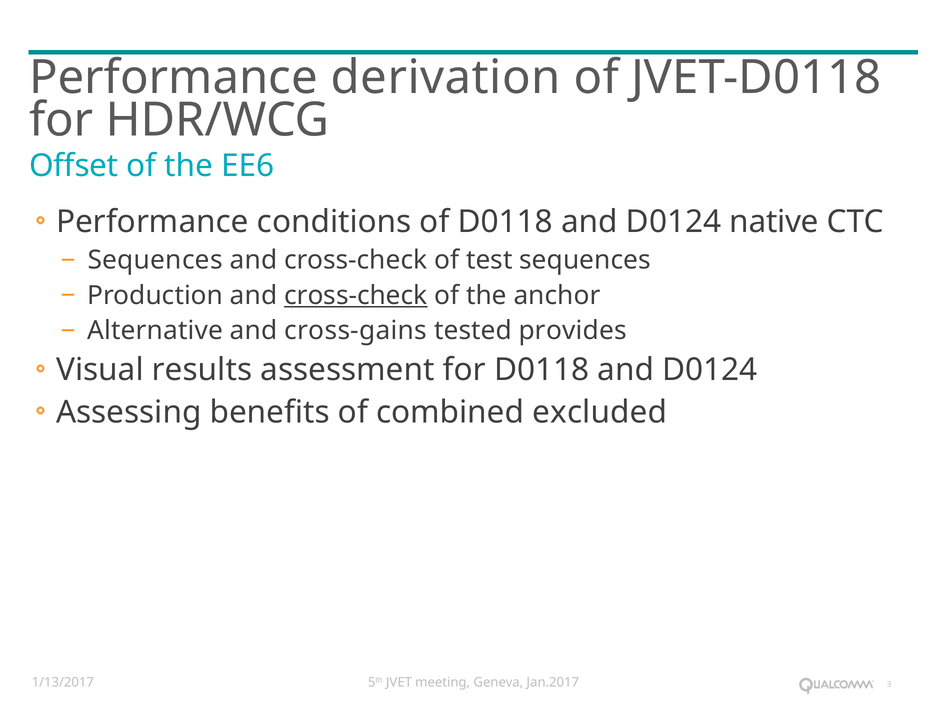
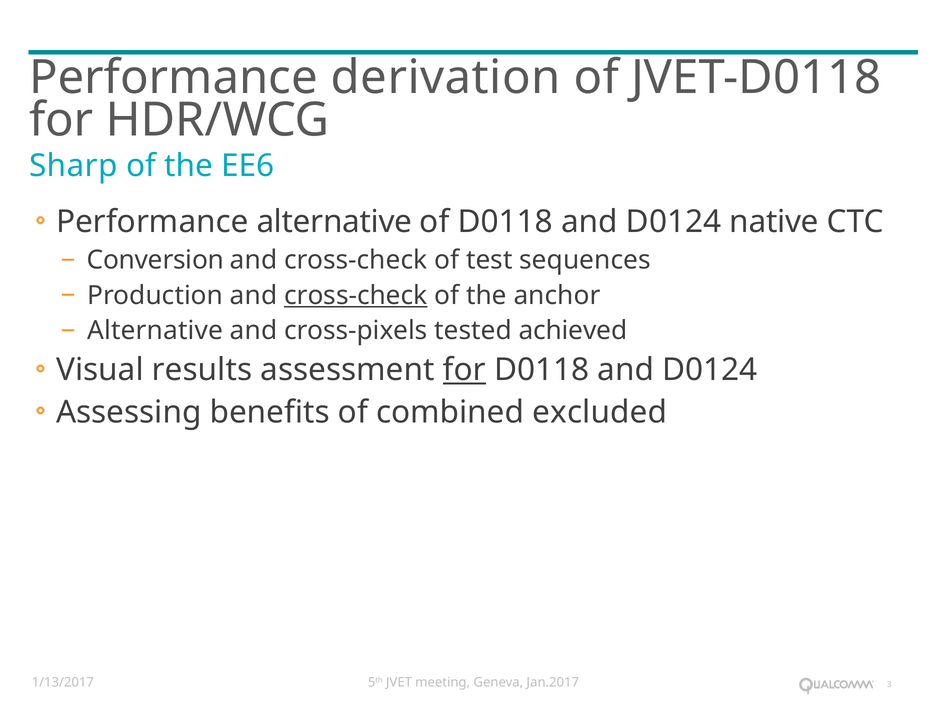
Offset: Offset -> Sharp
Performance conditions: conditions -> alternative
Sequences at (155, 260): Sequences -> Conversion
cross-gains: cross-gains -> cross-pixels
provides: provides -> achieved
for at (464, 370) underline: none -> present
